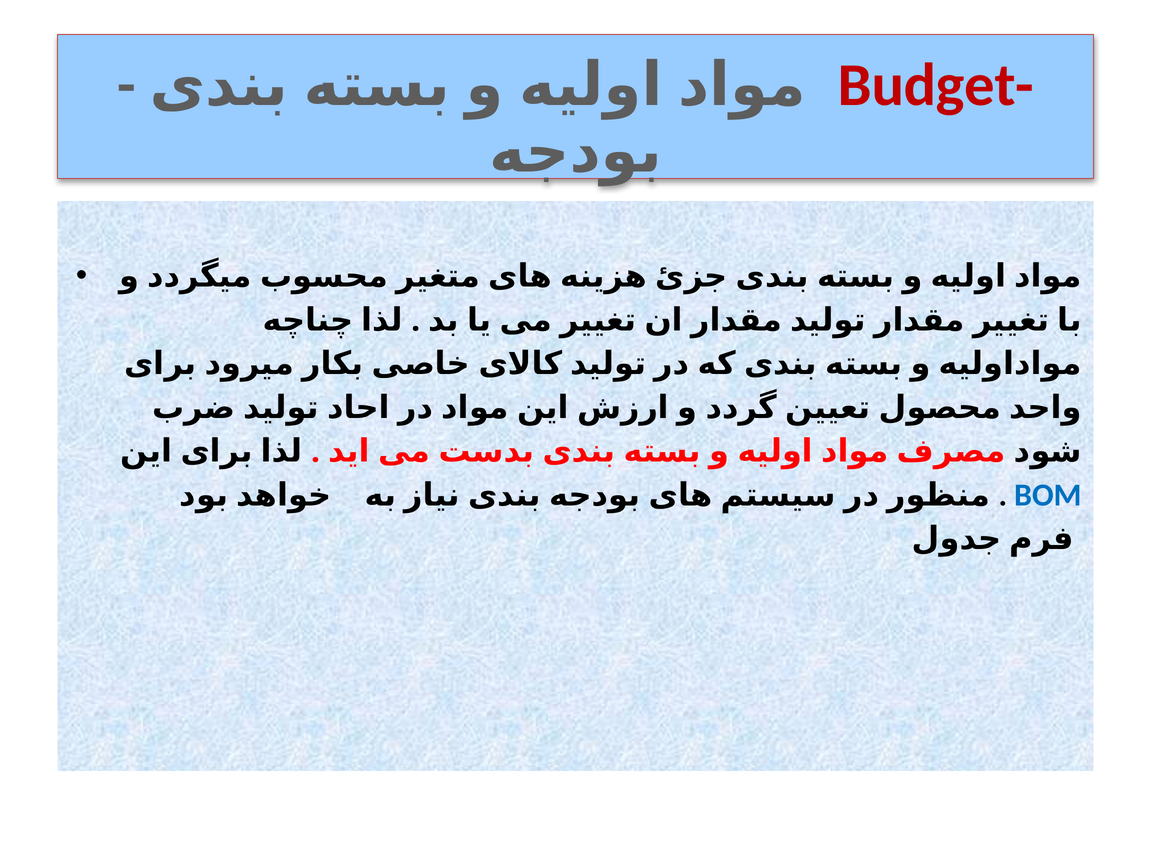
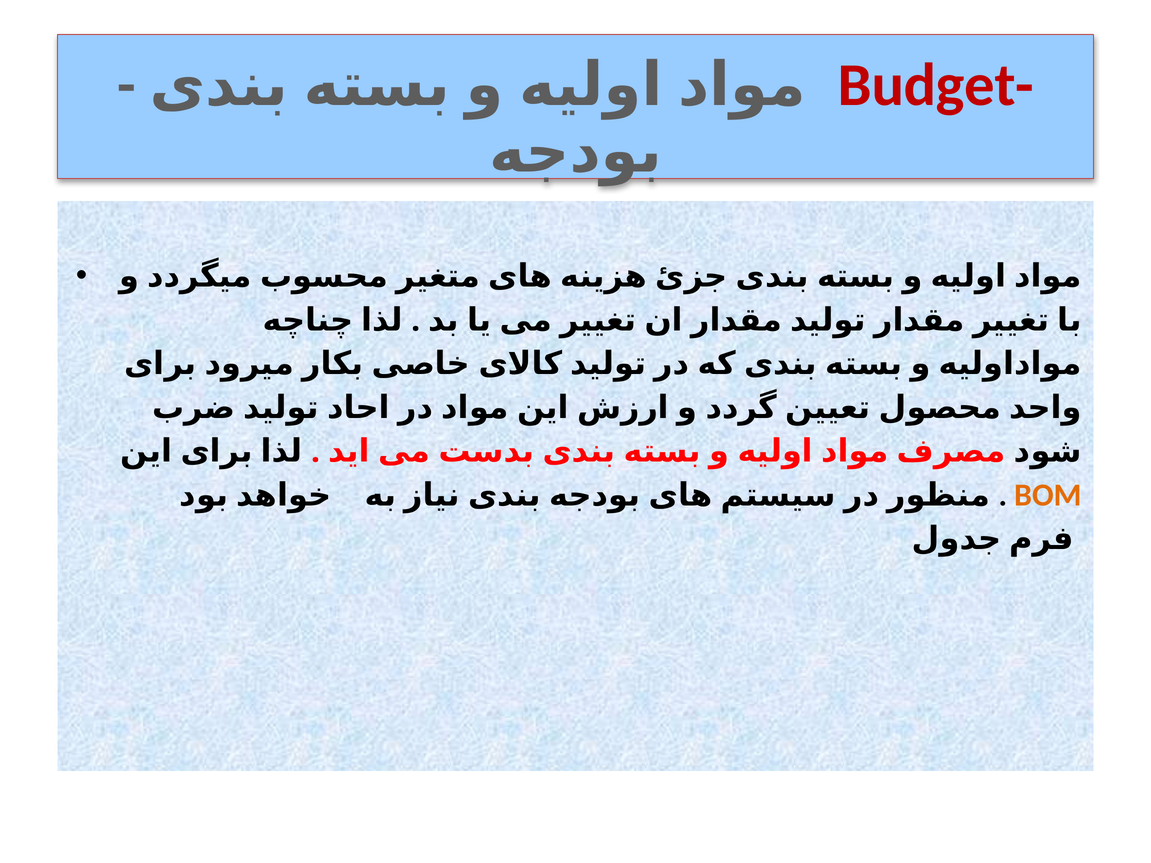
BOM colour: blue -> orange
